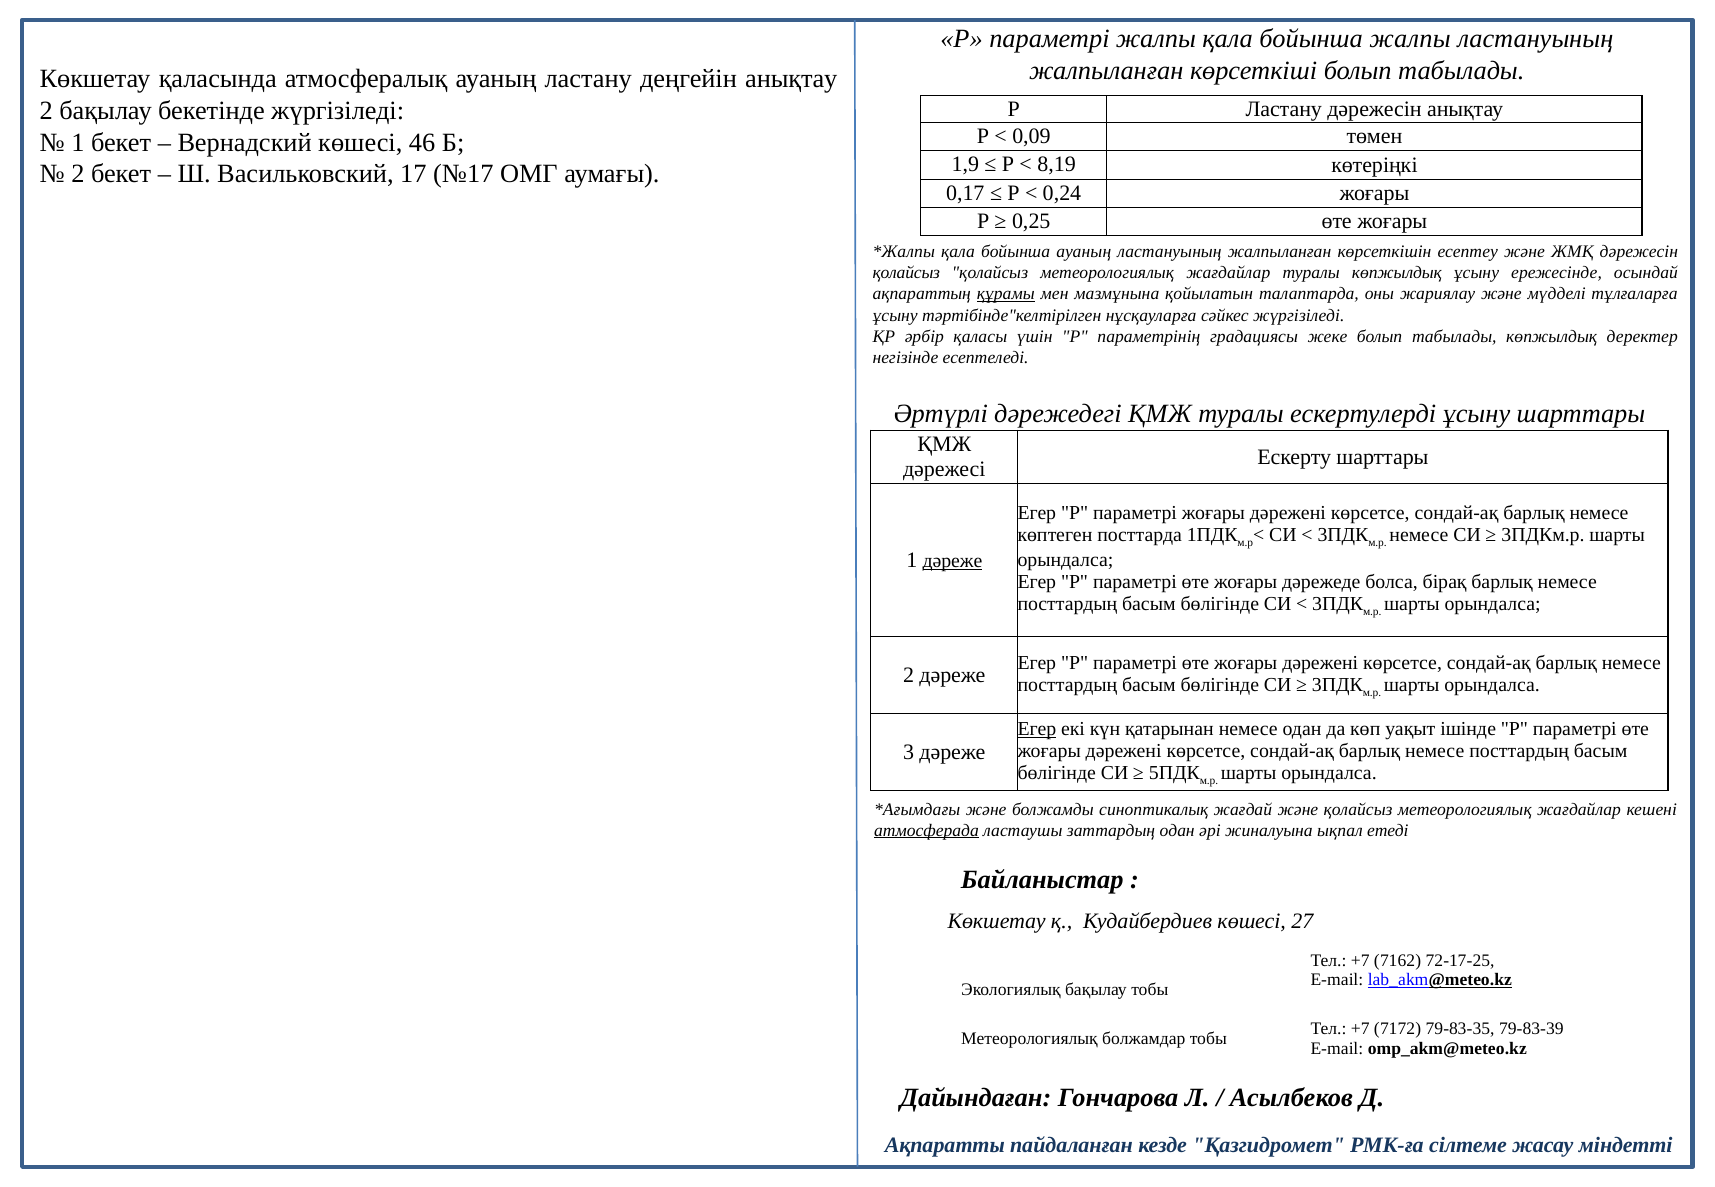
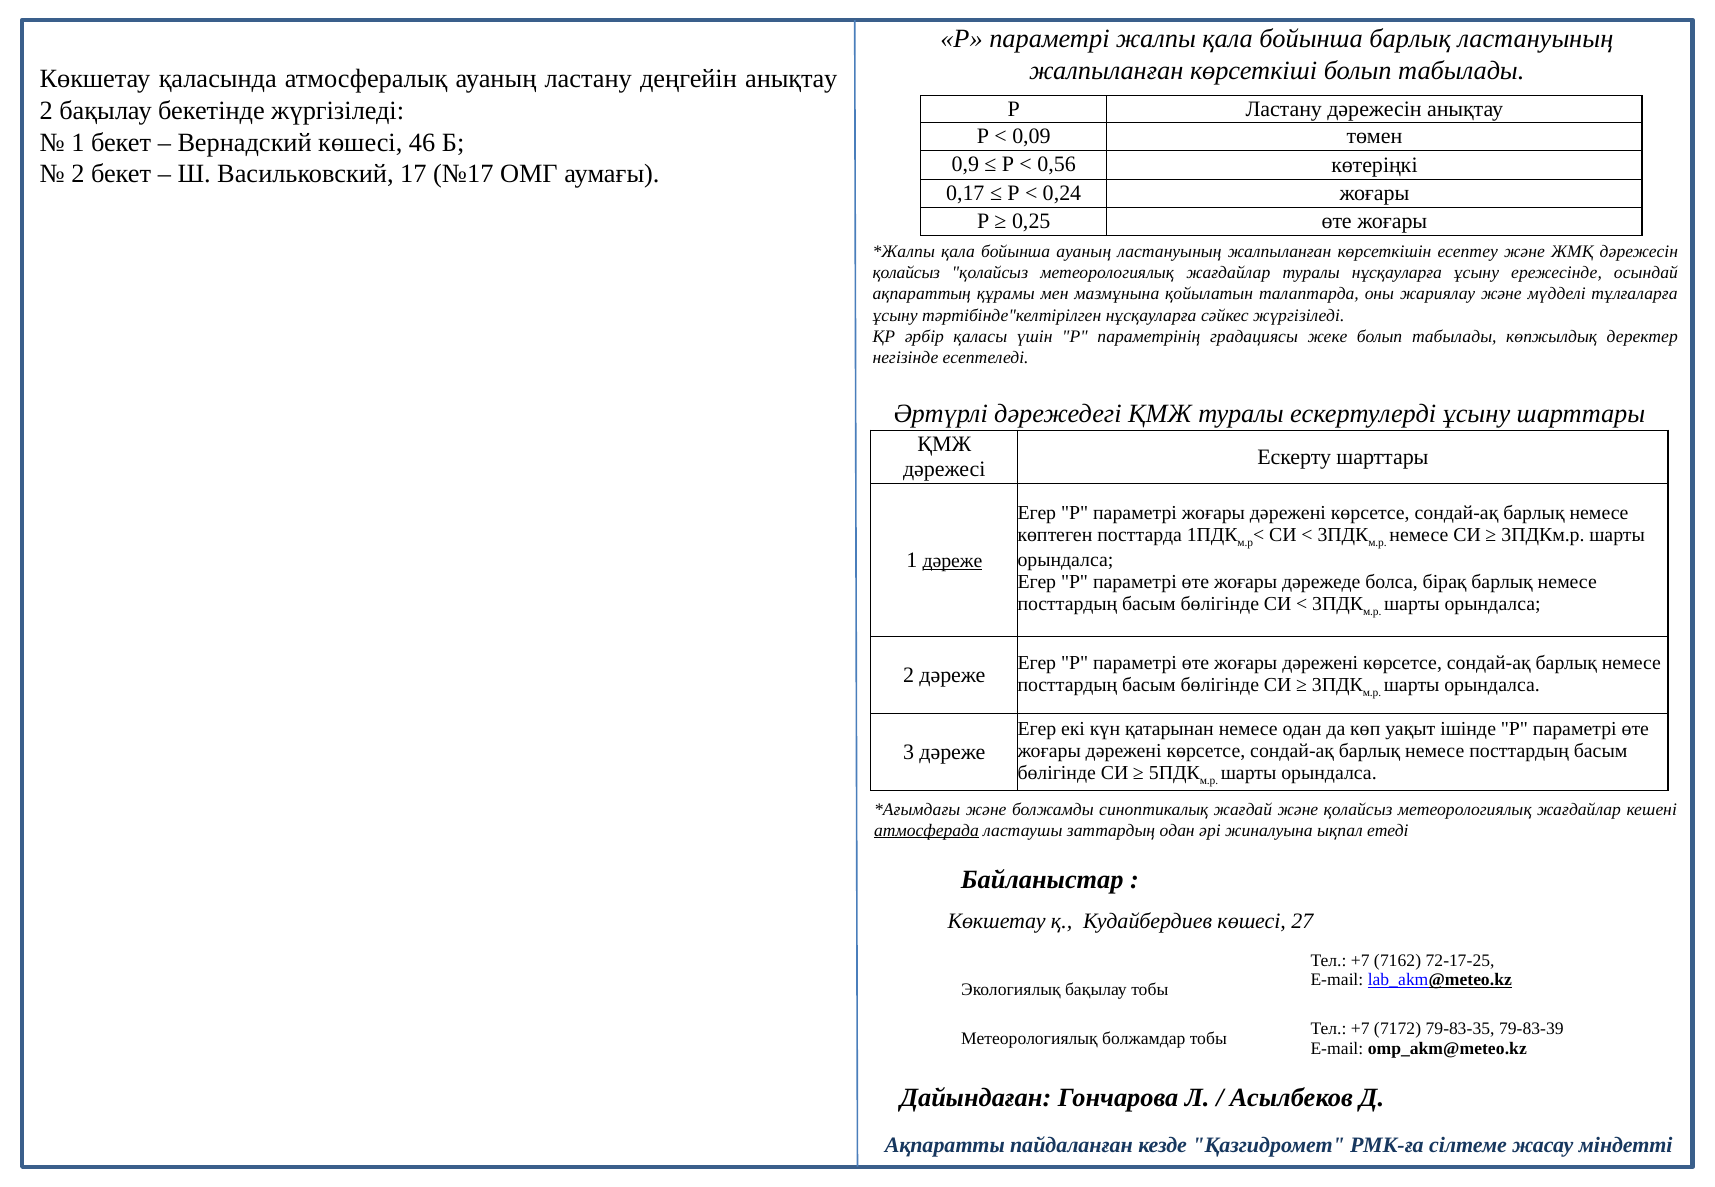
бойынша жалпы: жалпы -> барлық
1,9: 1,9 -> 0,9
8,19: 8,19 -> 0,56
туралы көпжылдық: көпжылдық -> нұсқауларға
құрамы underline: present -> none
Егер at (1037, 729) underline: present -> none
